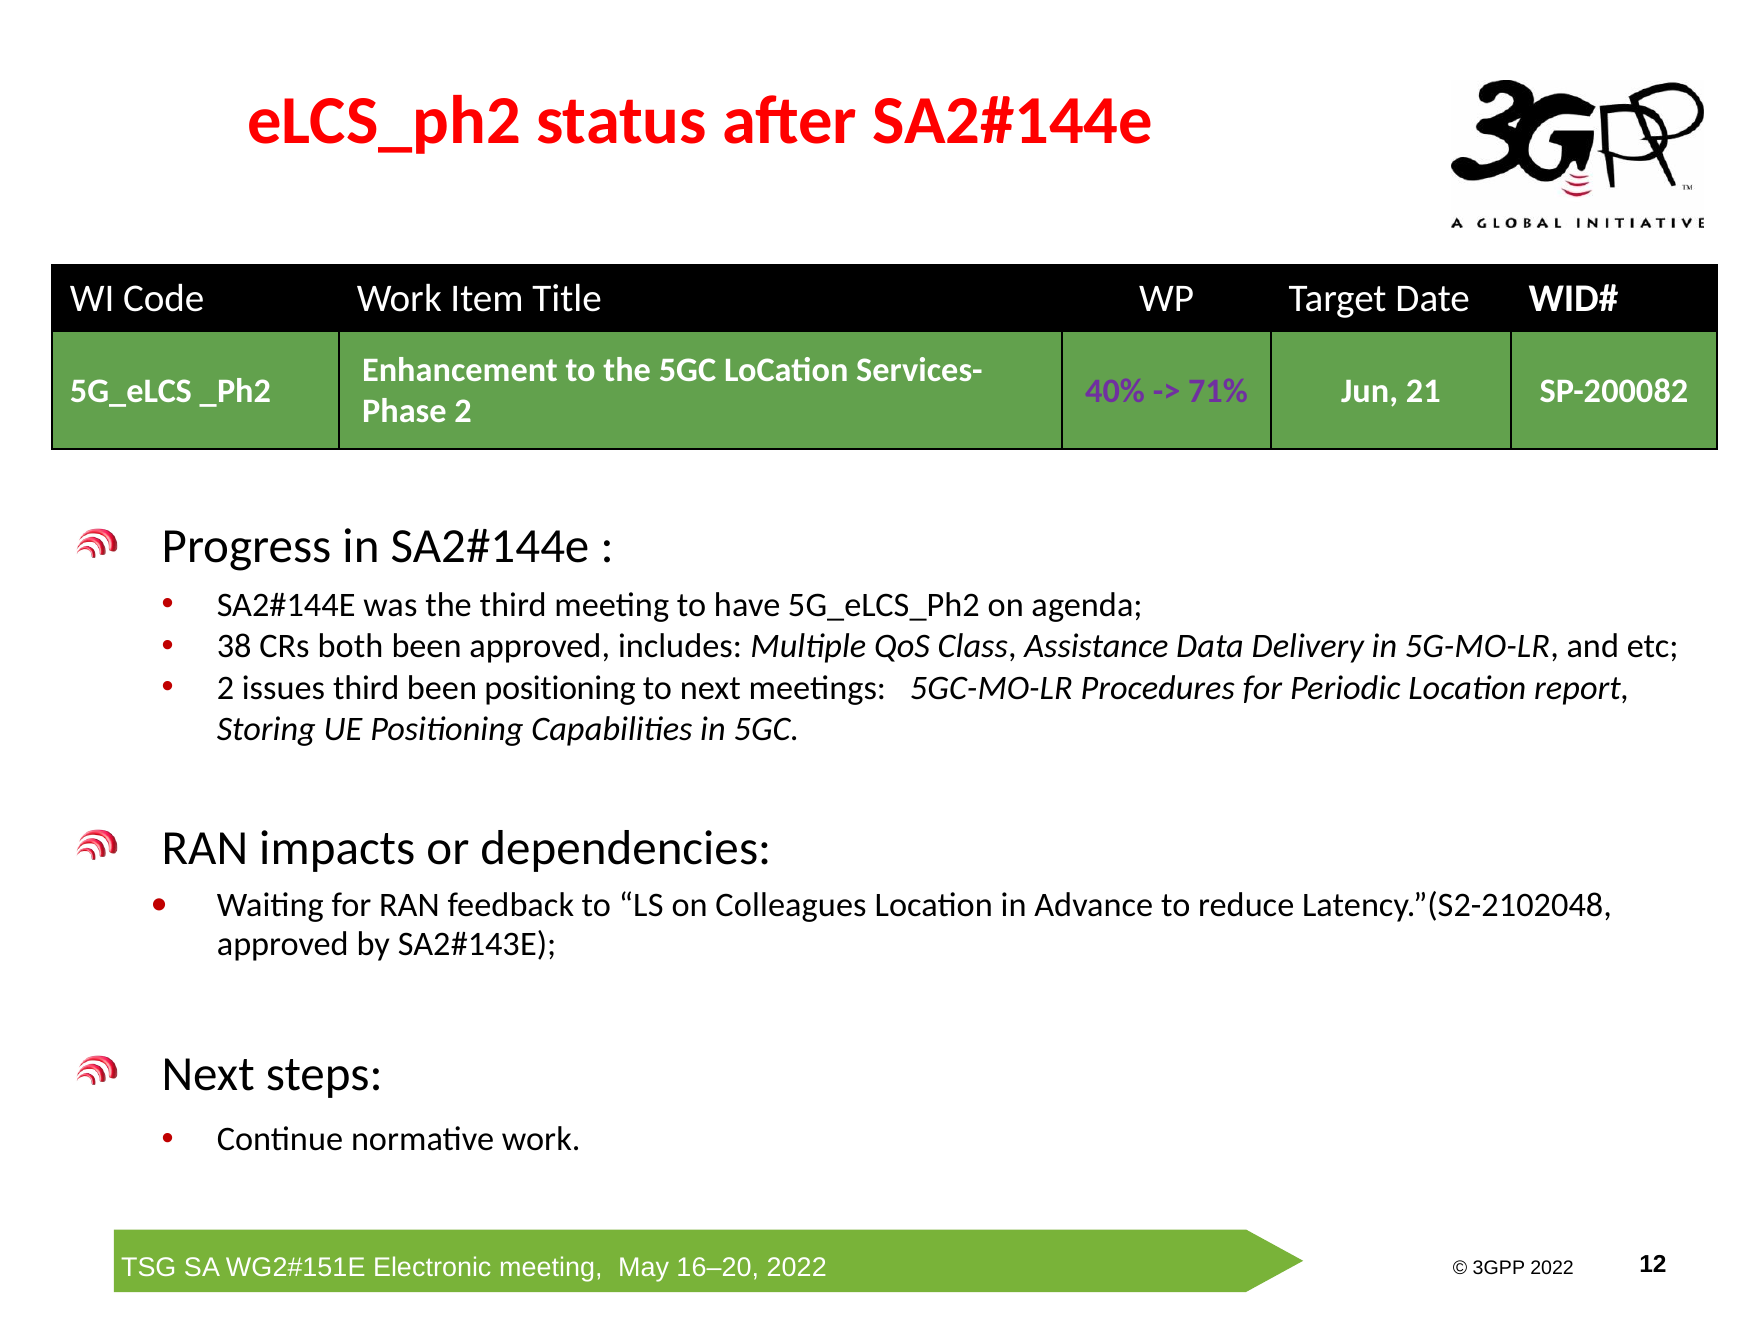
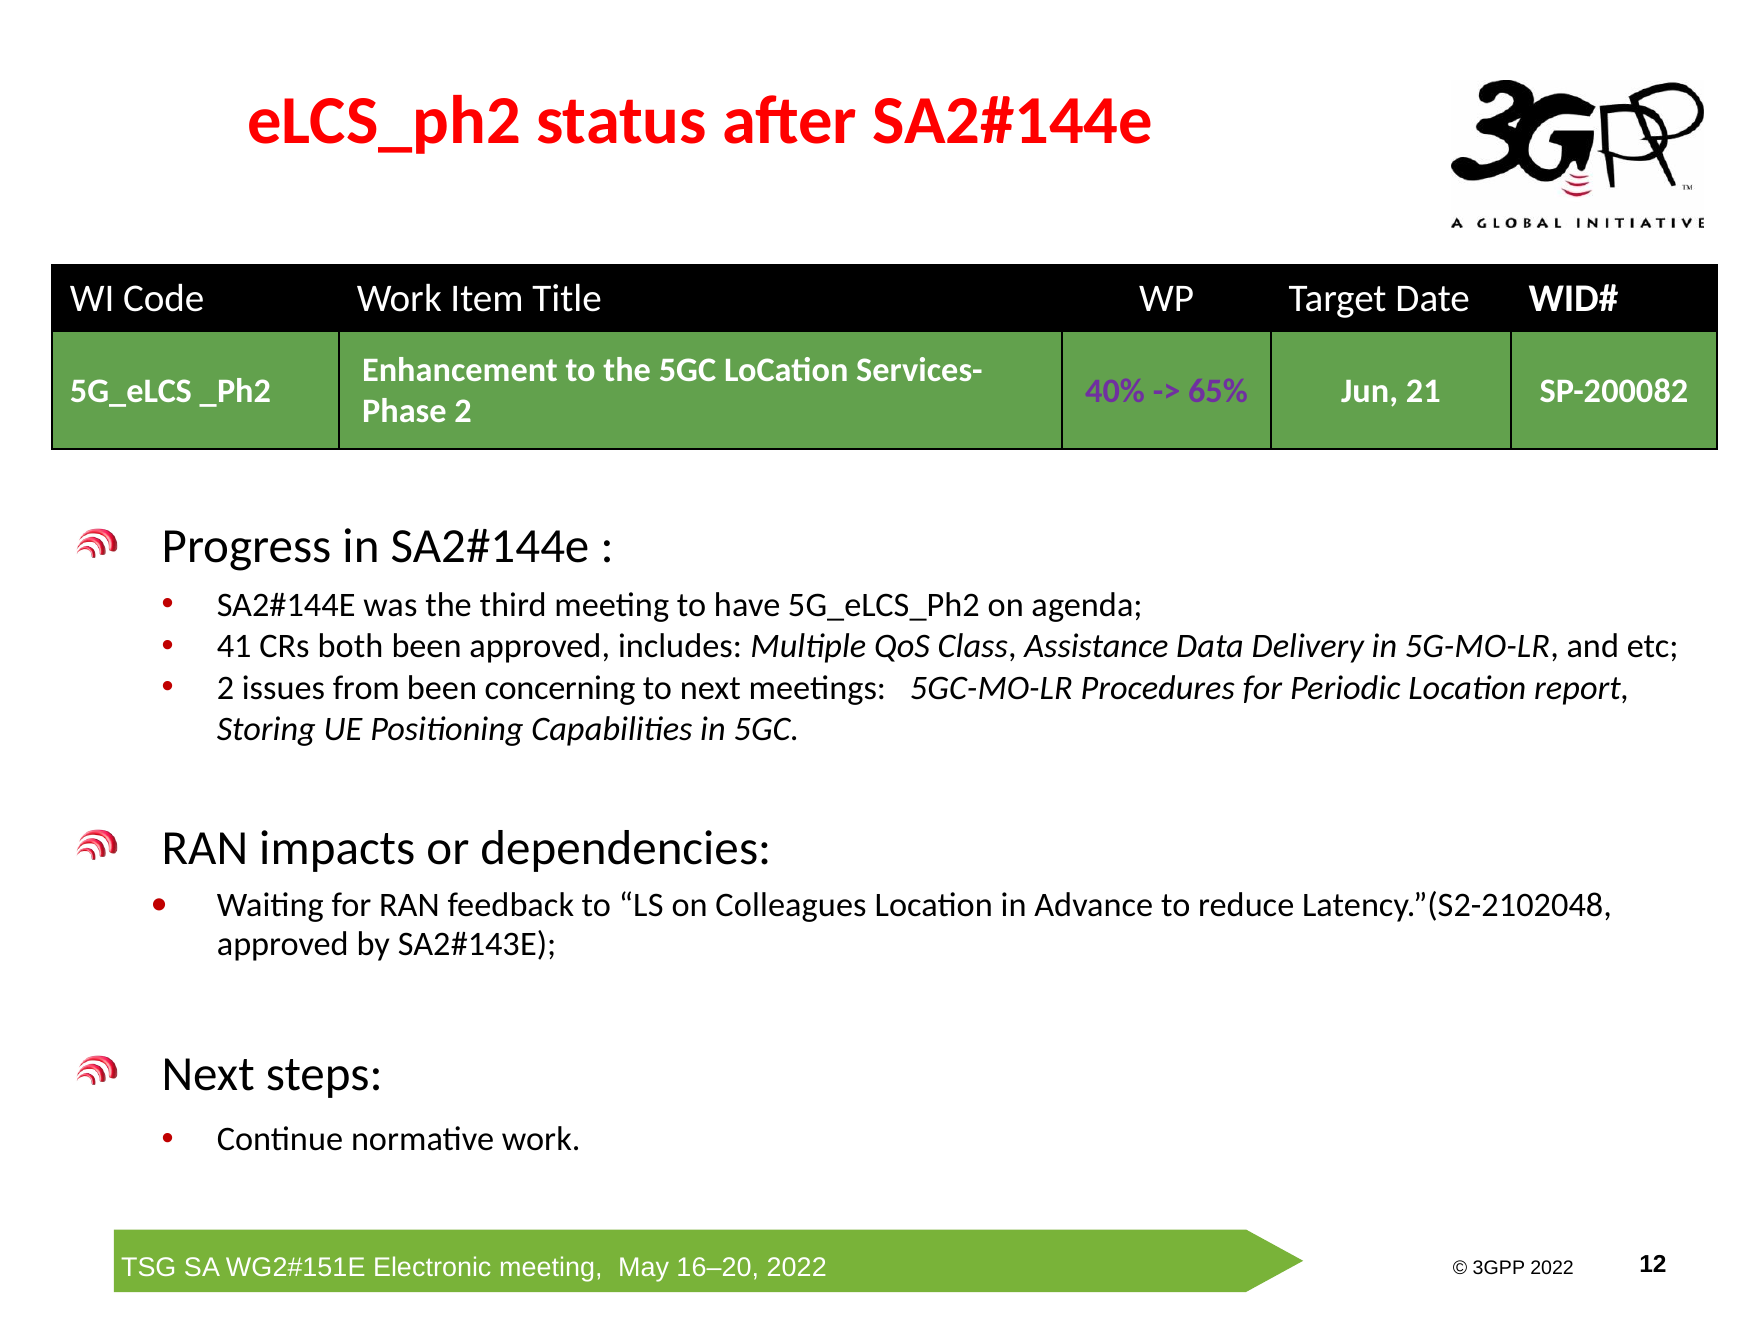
71%: 71% -> 65%
38: 38 -> 41
issues third: third -> from
been positioning: positioning -> concerning
